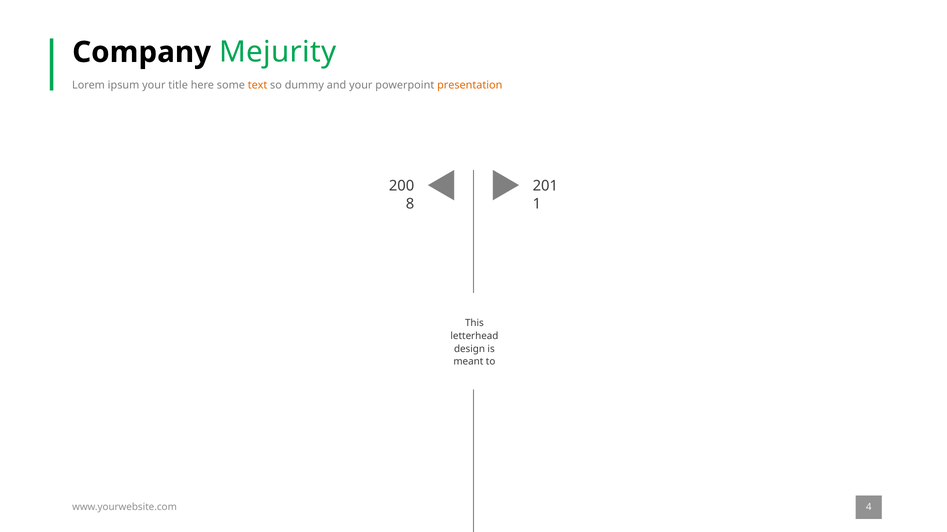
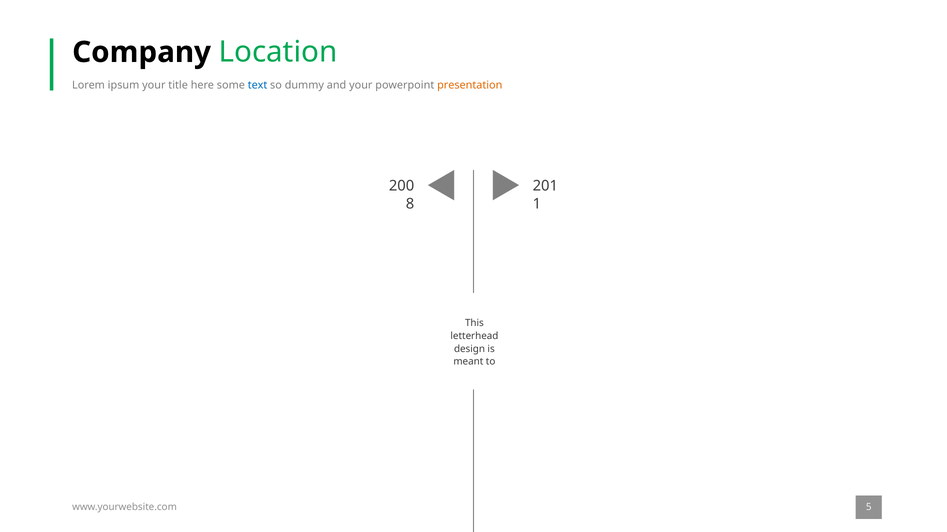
Mejurity: Mejurity -> Location
text colour: orange -> blue
4: 4 -> 5
